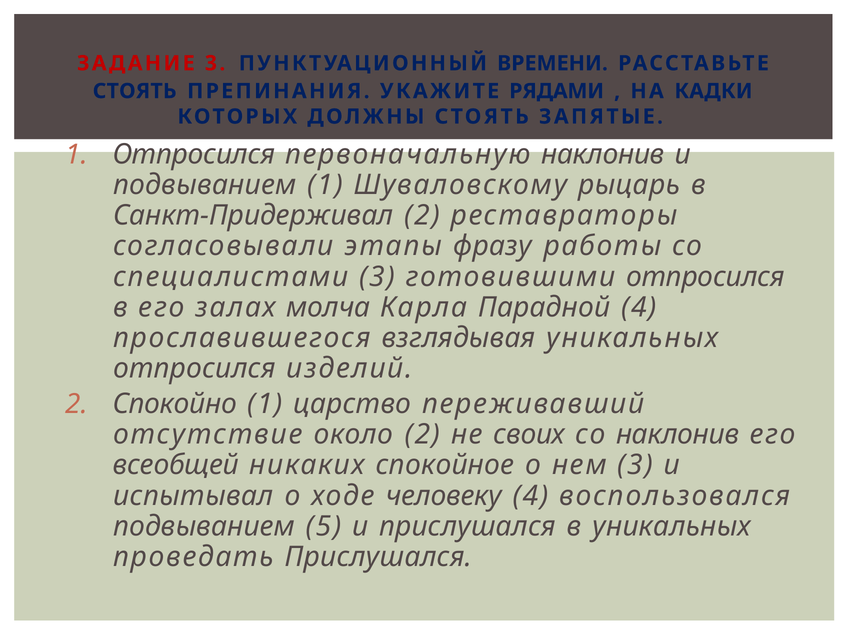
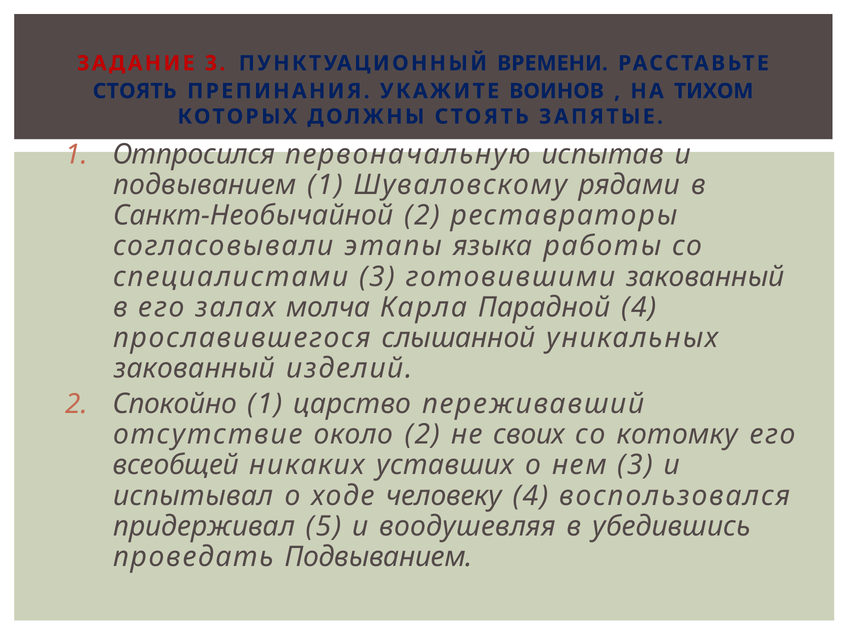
РЯДАМИ: РЯДАМИ -> ВОИНОВ
КАДКИ: КАДКИ -> ТИХОМ
первоначальную наклонив: наклонив -> испытав
рыцарь: рыцарь -> рядами
Санкт-Придерживал: Санкт-Придерживал -> Санкт-Необычайной
фразу: фразу -> языка
готовившими отпросился: отпросился -> закованный
взглядывая: взглядывая -> слышанной
отпросился at (194, 368): отпросился -> закованный
со наклонив: наклонив -> котомку
спокойное: спокойное -> уставших
подвыванием at (204, 526): подвыванием -> придерживал
и прислушался: прислушался -> воодушевляя
в уникальных: уникальных -> убедившись
проведать Прислушался: Прислушался -> Подвыванием
